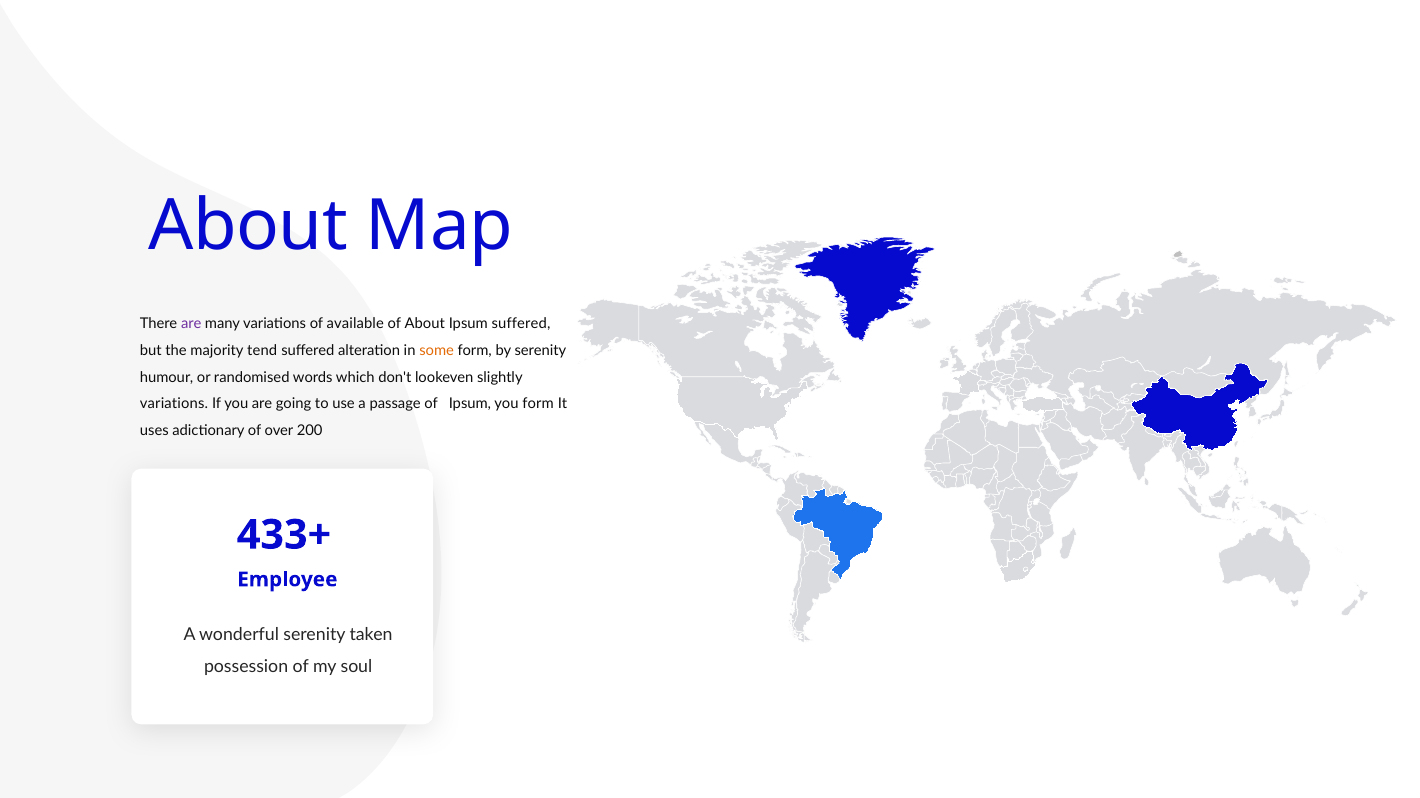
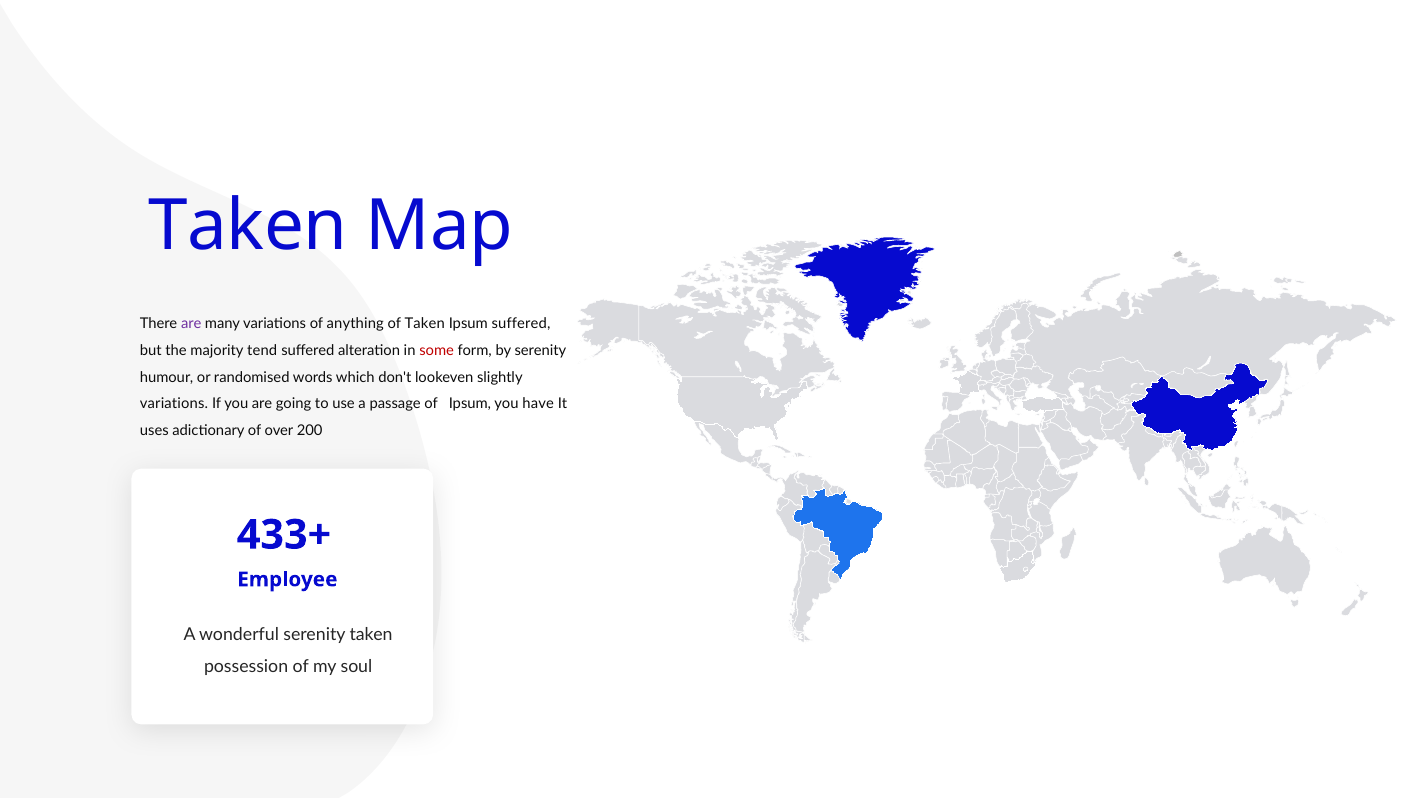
About at (248, 226): About -> Taken
available: available -> anything
of About: About -> Taken
some colour: orange -> red
you form: form -> have
